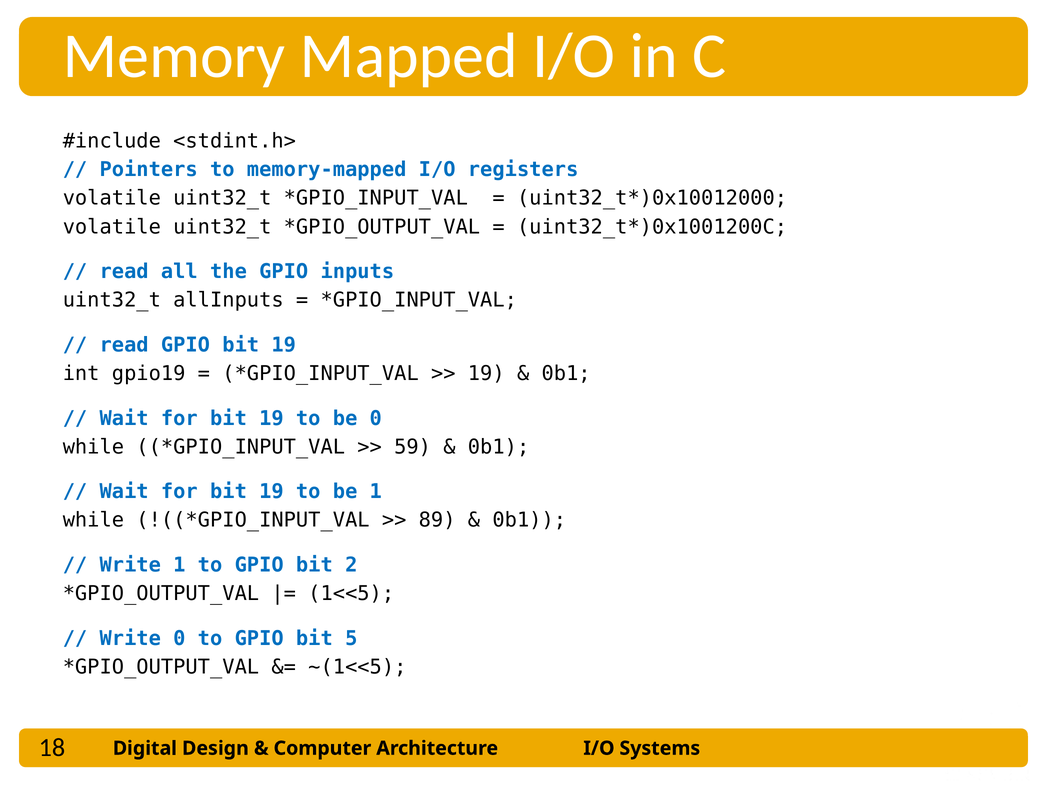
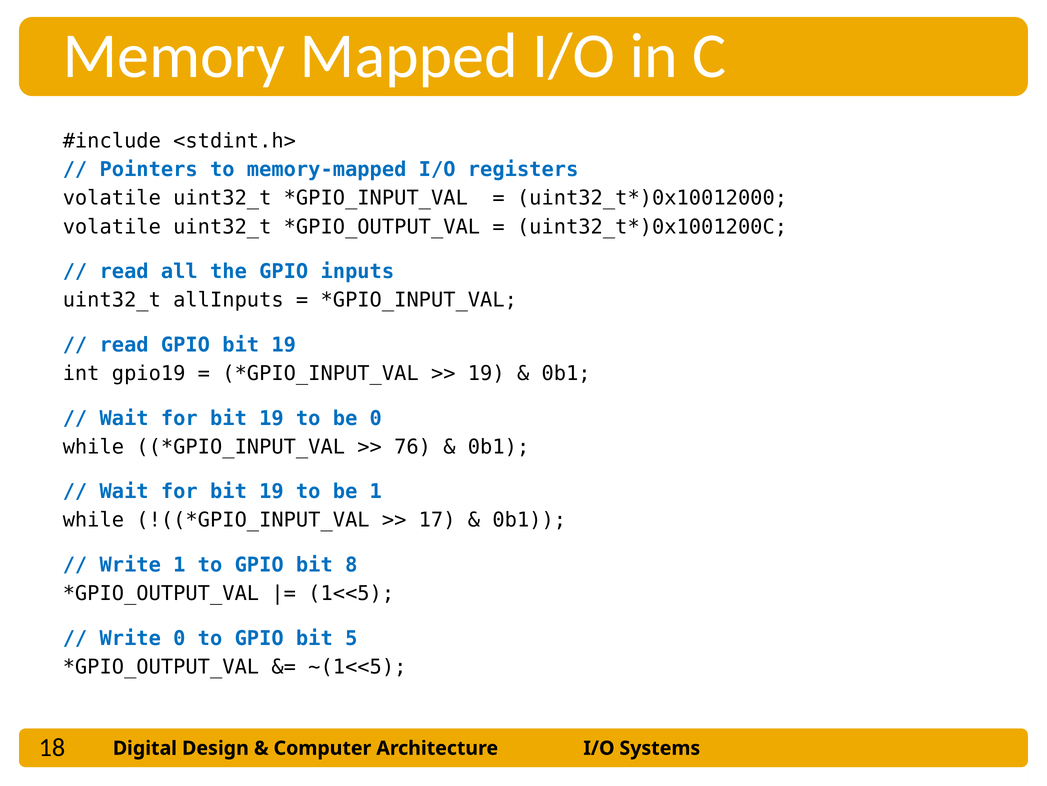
59: 59 -> 76
89: 89 -> 17
2: 2 -> 8
